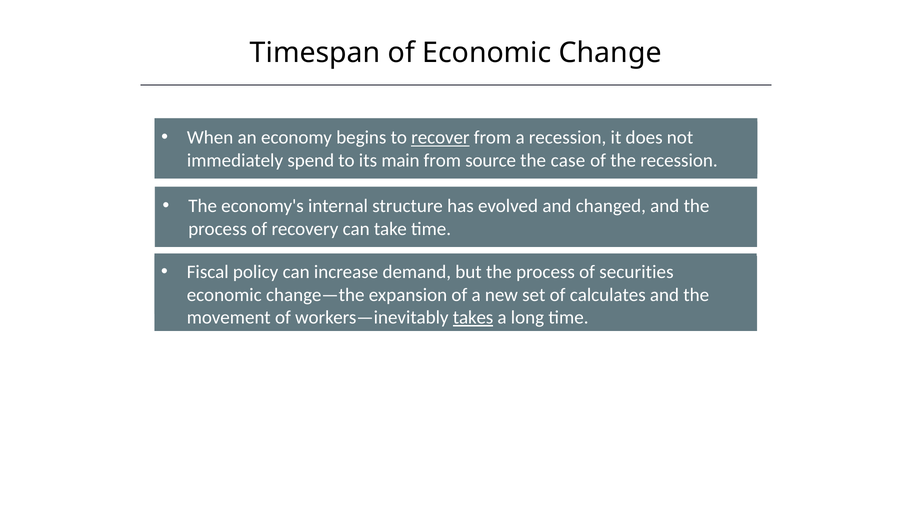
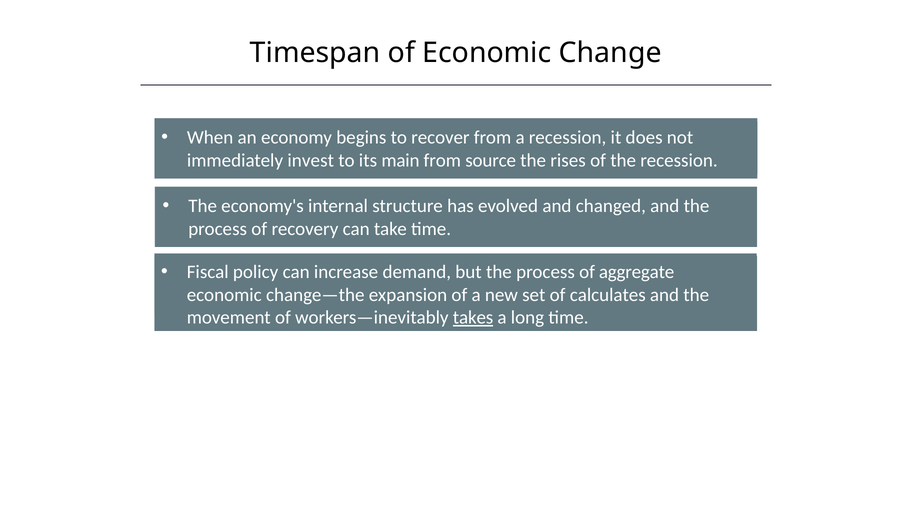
recover underline: present -> none
spend: spend -> invest
case: case -> rises
securities: securities -> aggregate
